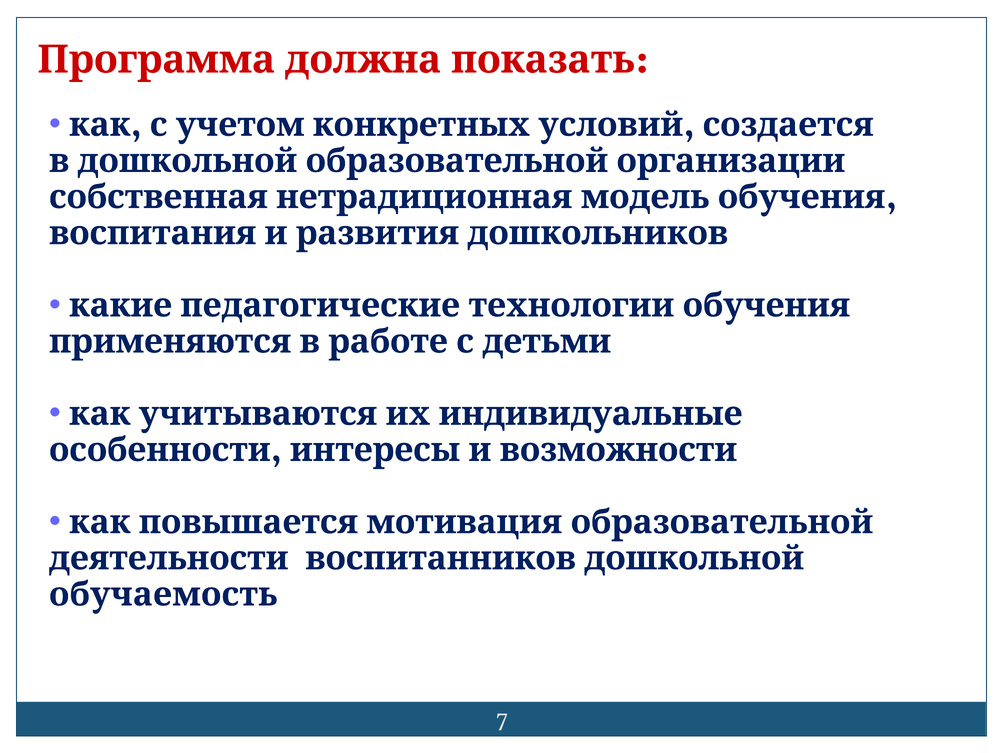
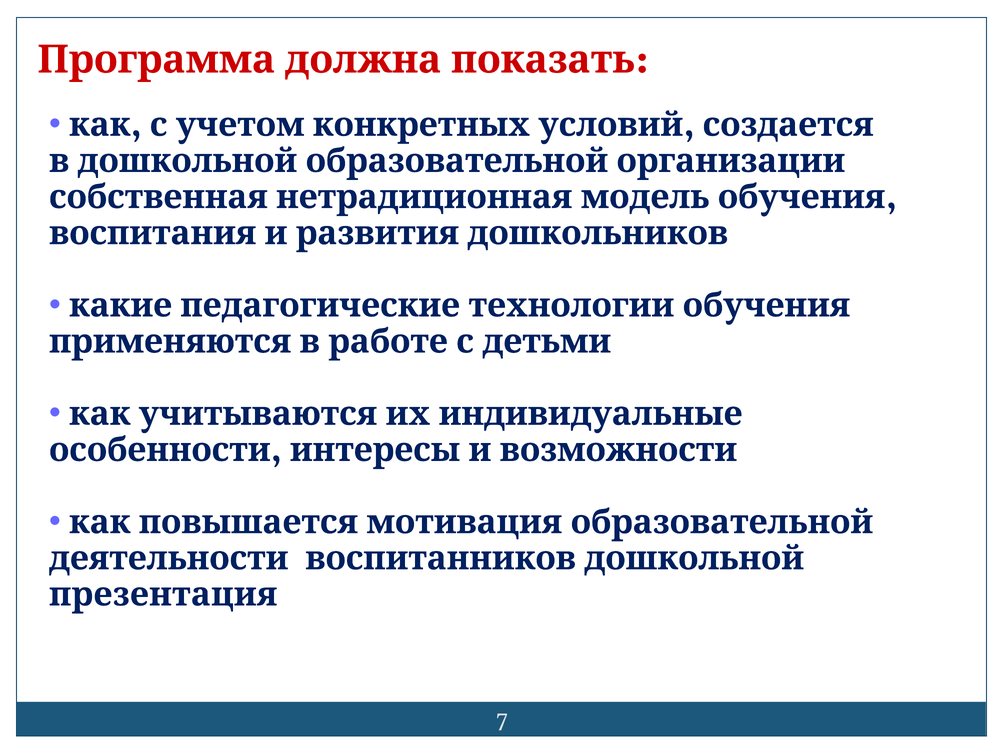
обучаемость: обучаемость -> презентация
